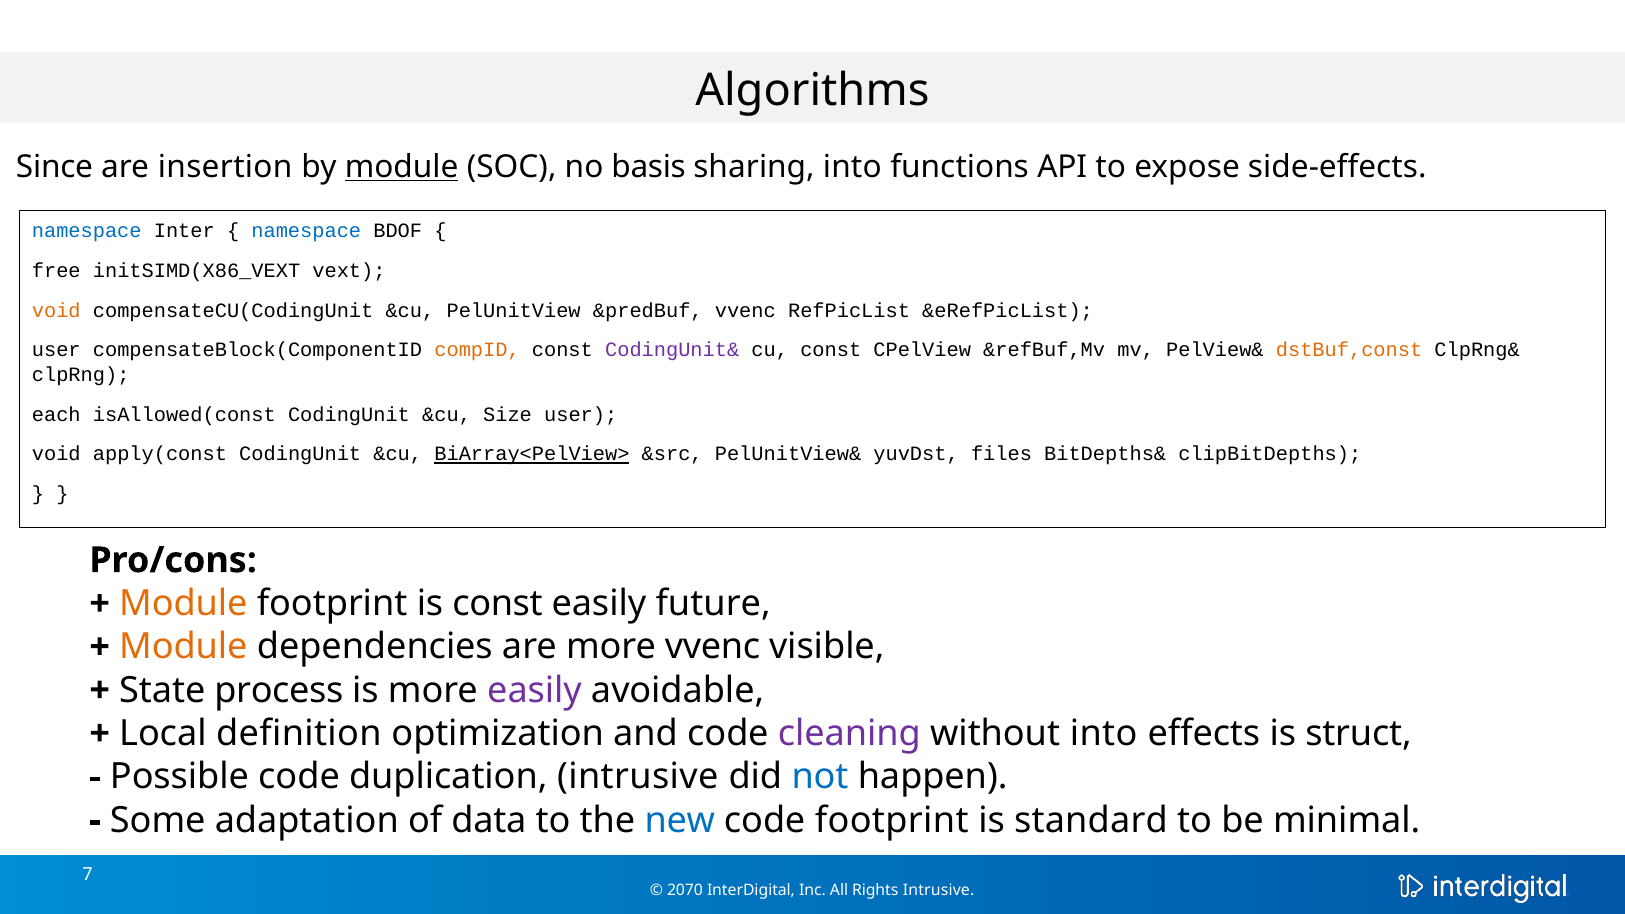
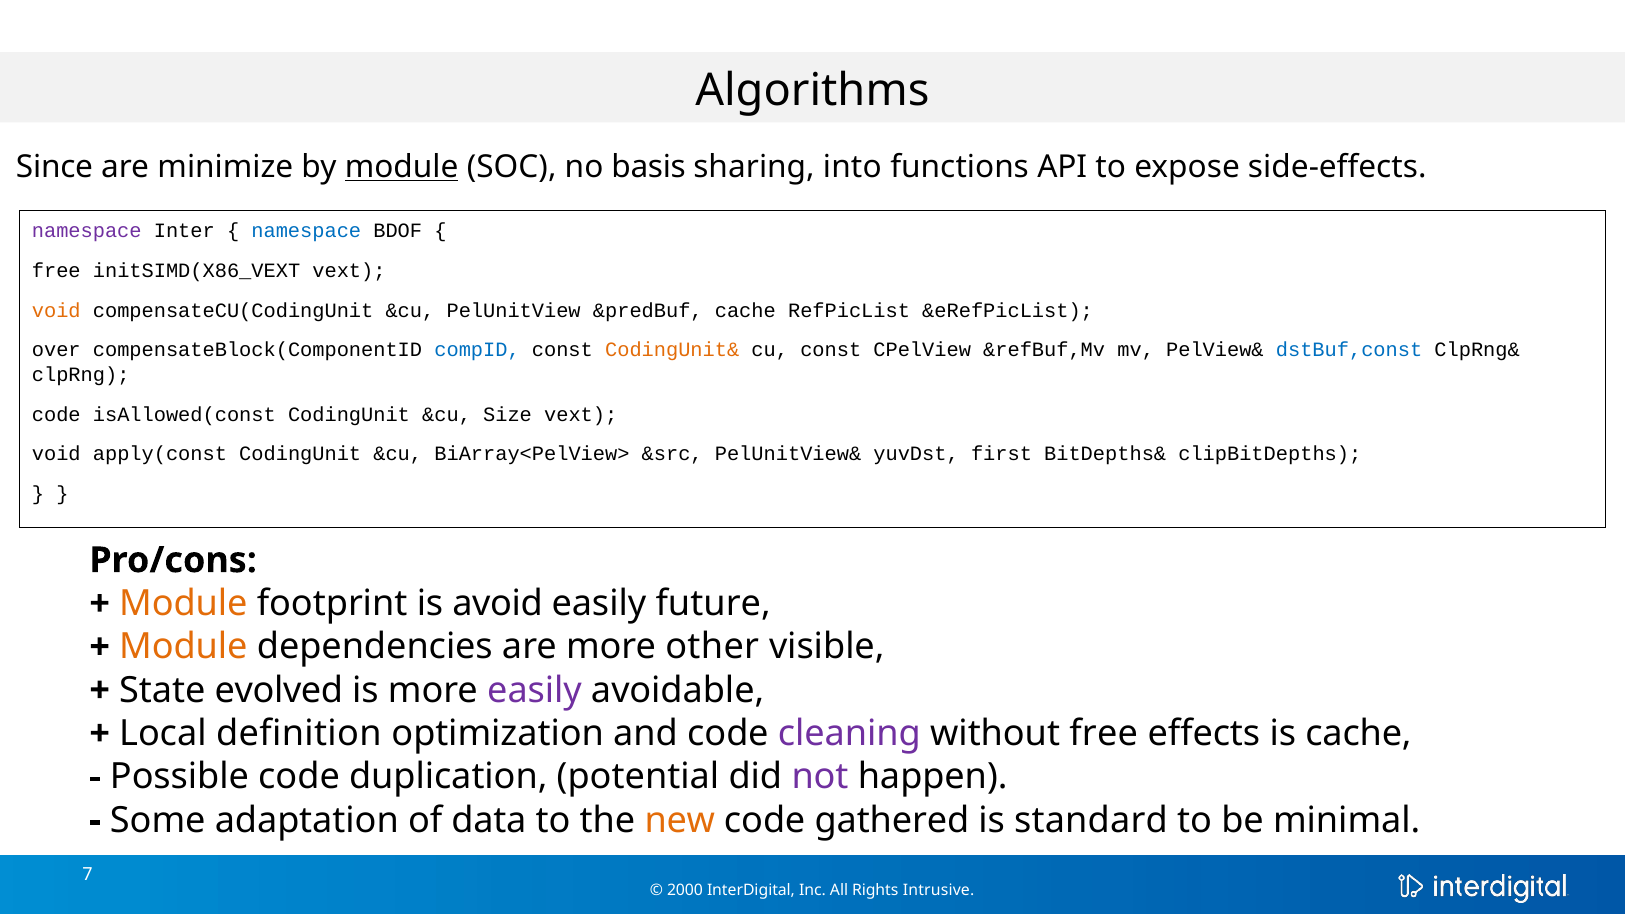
insertion: insertion -> minimize
namespace at (87, 231) colour: blue -> purple
&predBuf vvenc: vvenc -> cache
user at (56, 350): user -> over
compID colour: orange -> blue
CodingUnit& colour: purple -> orange
dstBuf,const colour: orange -> blue
each at (56, 415): each -> code
Size user: user -> vext
BiArray<PelView> underline: present -> none
files: files -> first
is const: const -> avoid
more vvenc: vvenc -> other
process: process -> evolved
without into: into -> free
is struct: struct -> cache
duplication intrusive: intrusive -> potential
not colour: blue -> purple
new colour: blue -> orange
code footprint: footprint -> gathered
2070: 2070 -> 2000
